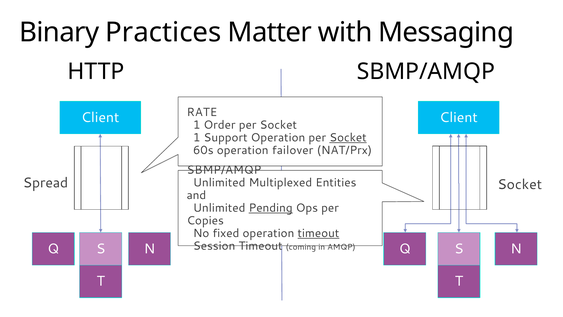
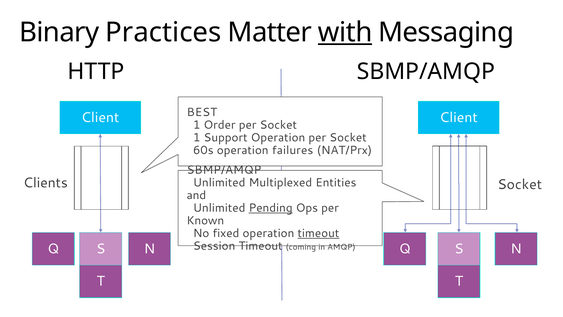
with underline: none -> present
RATE: RATE -> BEST
Socket at (348, 138) underline: present -> none
failover: failover -> failures
Spread: Spread -> Clients
Copies: Copies -> Known
